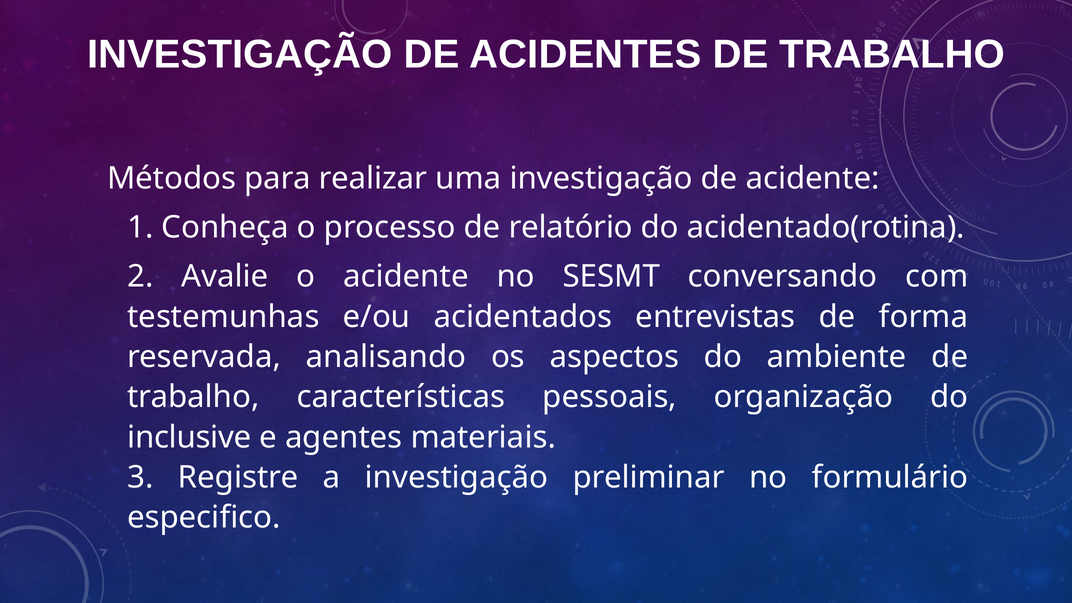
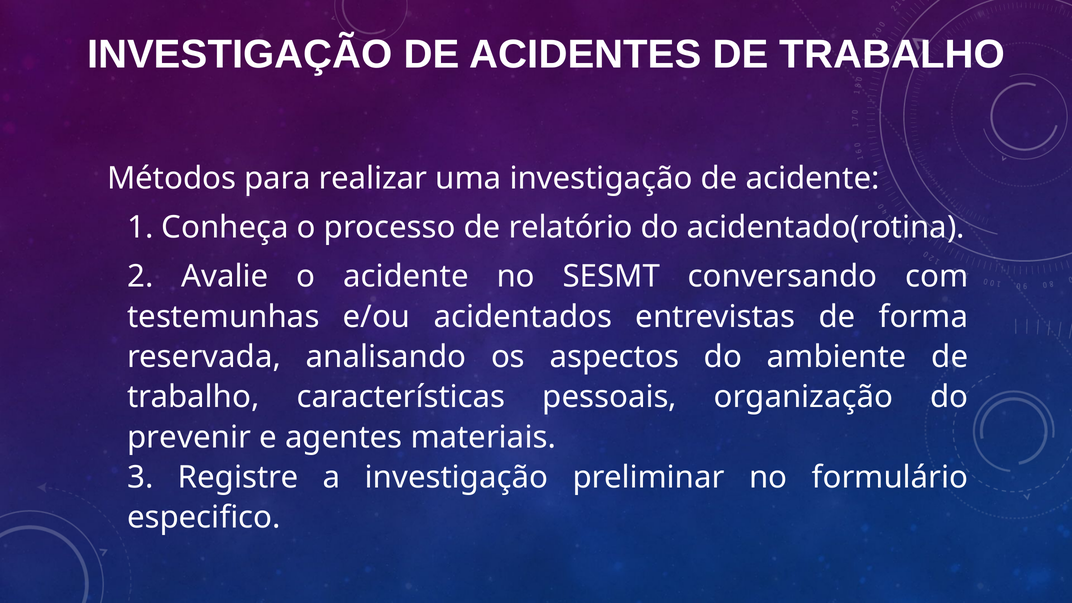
inclusive: inclusive -> prevenir
